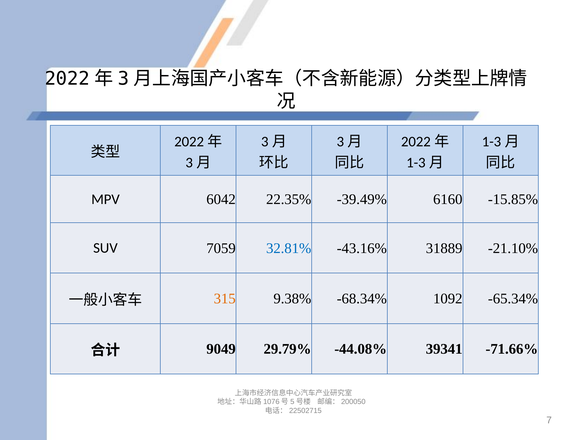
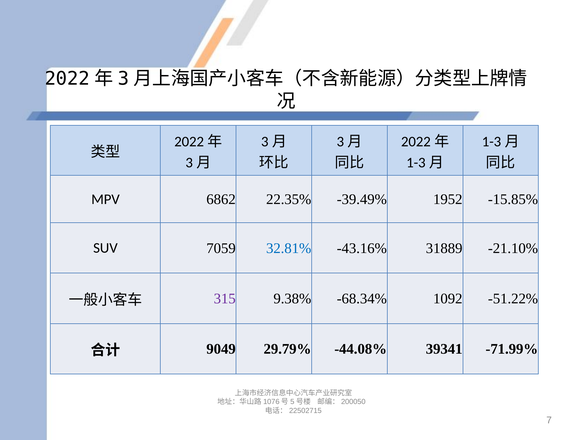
6042: 6042 -> 6862
6160: 6160 -> 1952
315 colour: orange -> purple
-65.34%: -65.34% -> -51.22%
-71.66%: -71.66% -> -71.99%
